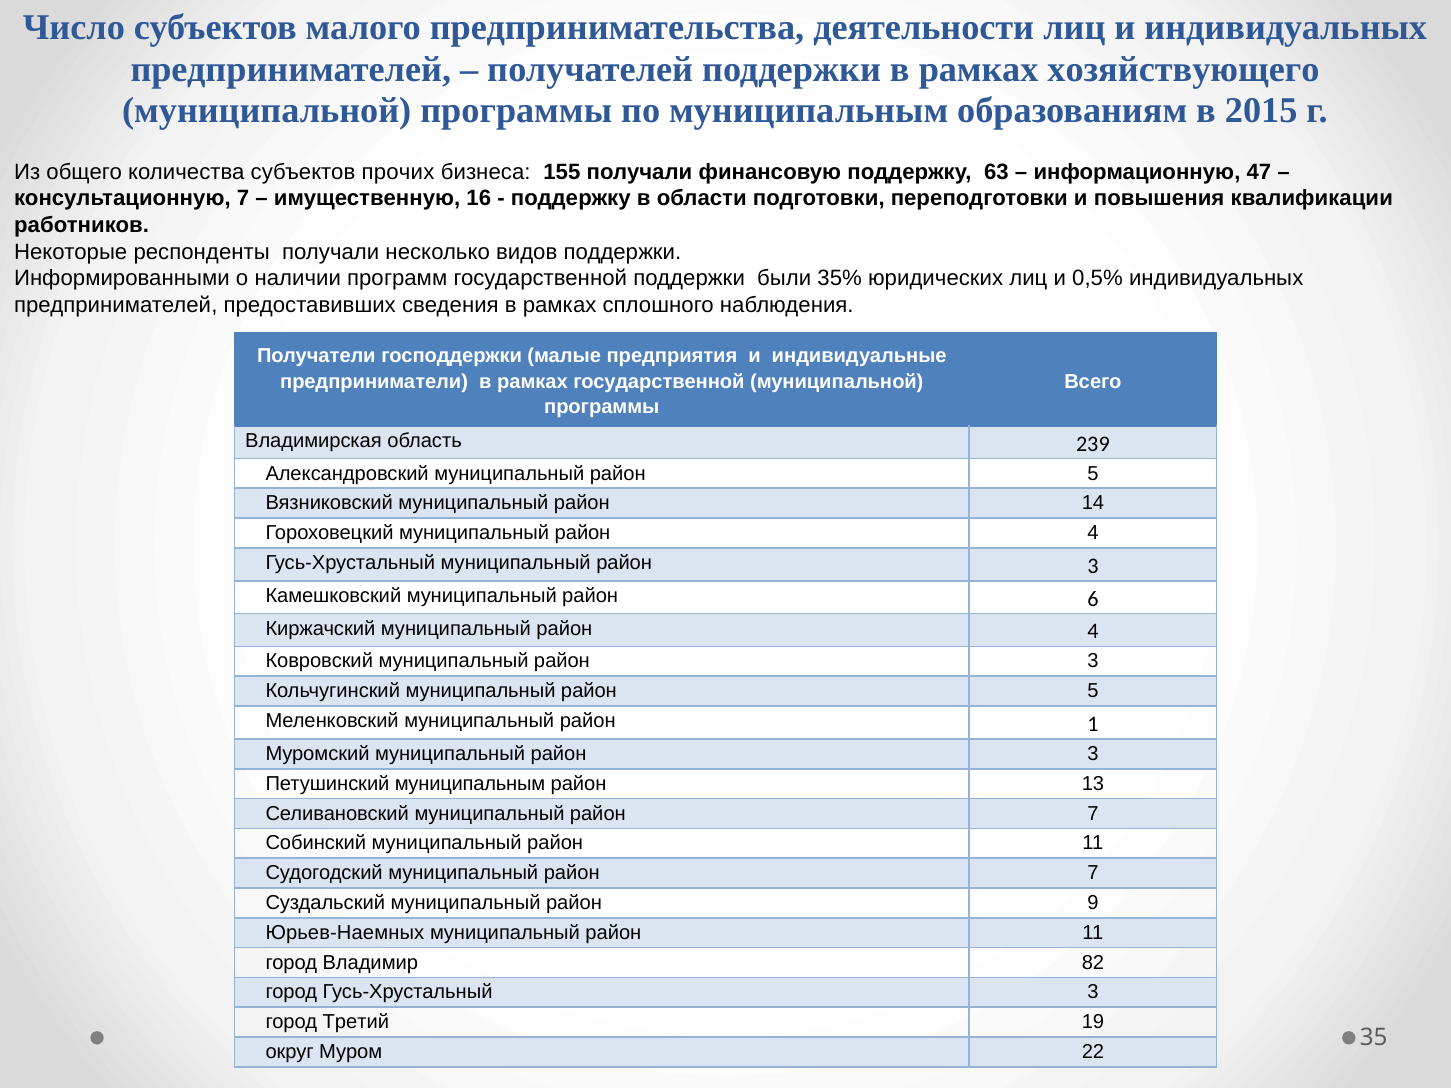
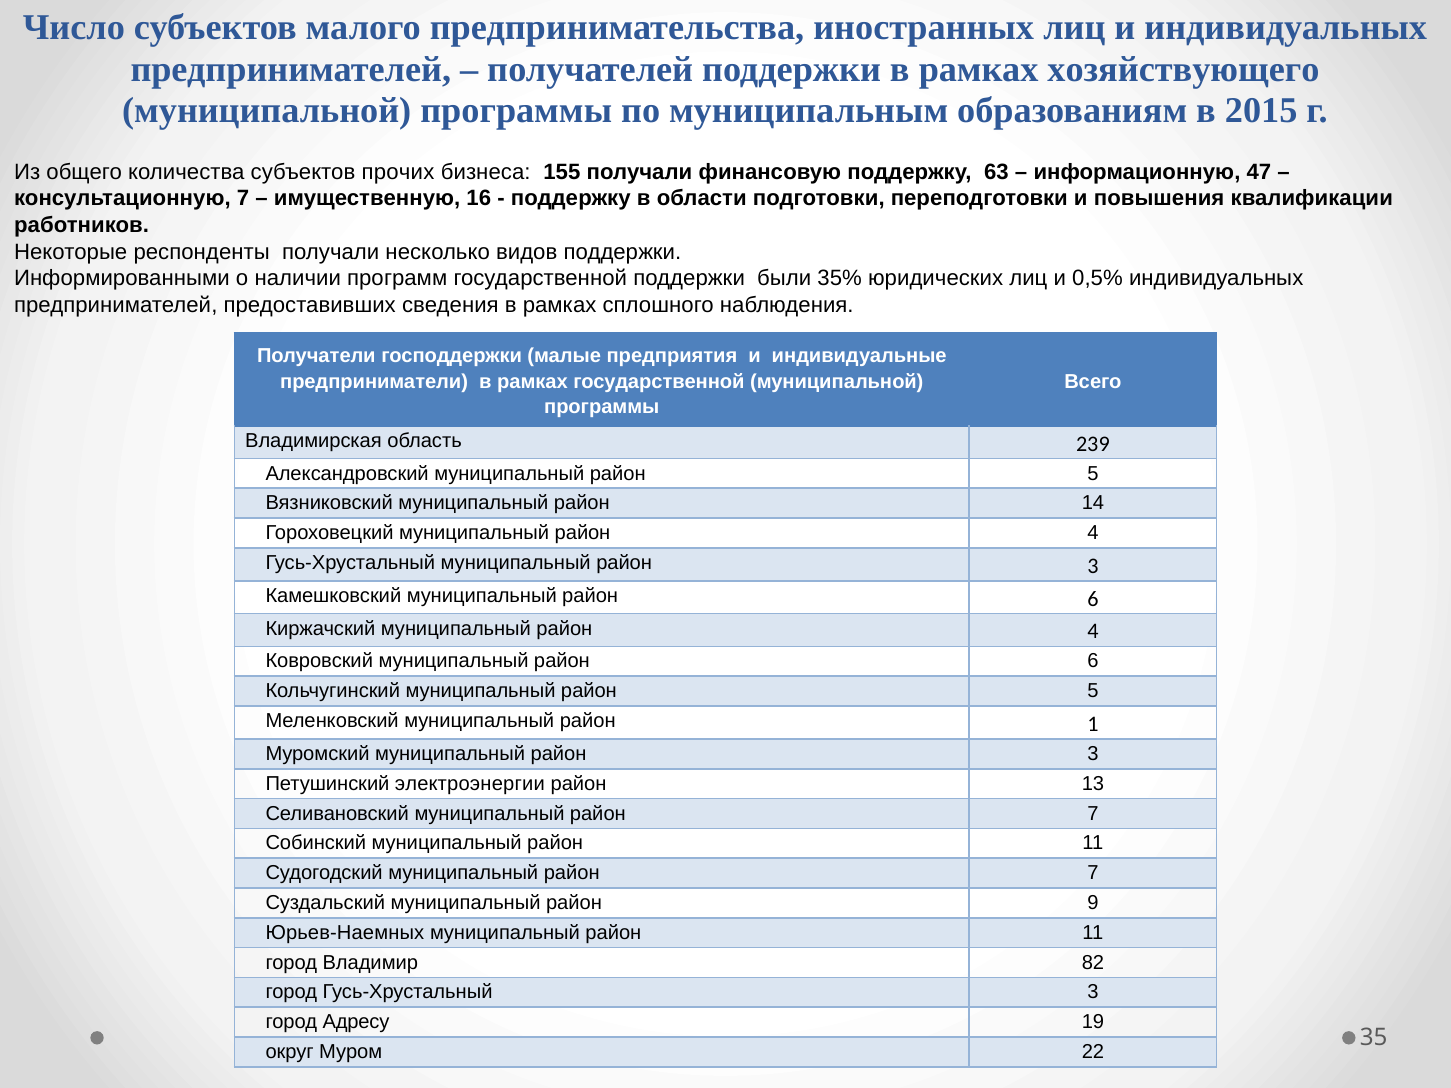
деятельности: деятельности -> иностранных
Ковровский муниципальный район 3: 3 -> 6
Петушинский муниципальным: муниципальным -> электроэнергии
Третий: Третий -> Адресу
